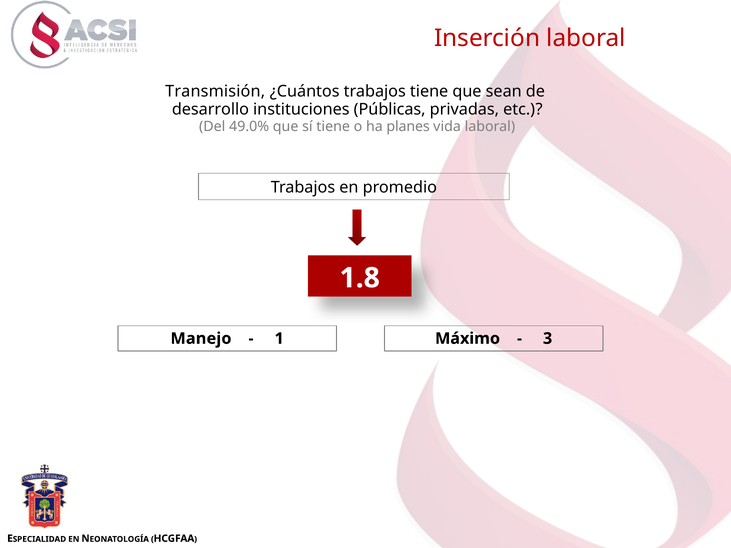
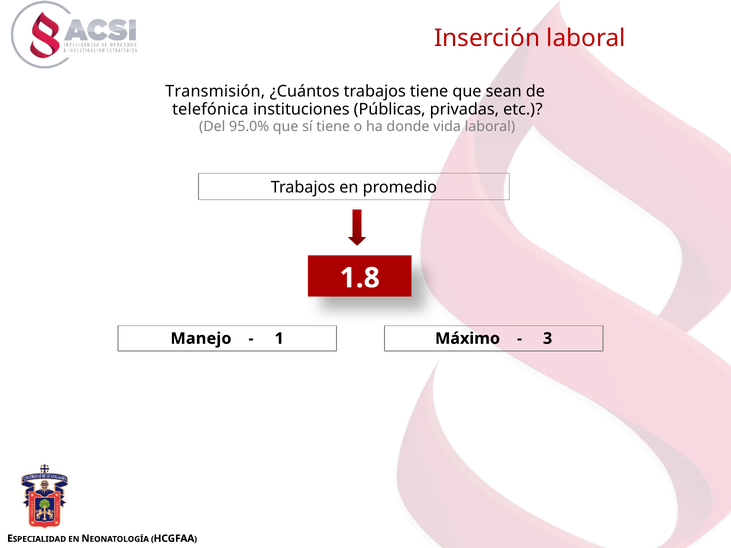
desarrollo: desarrollo -> telefónica
49.0%: 49.0% -> 95.0%
planes: planes -> donde
